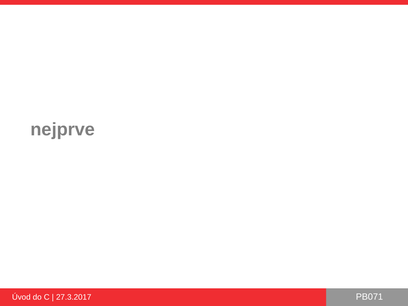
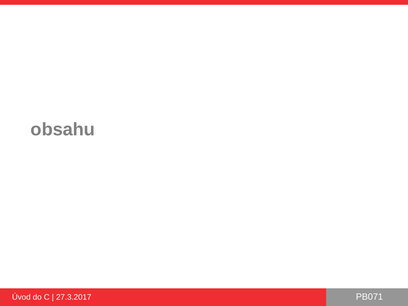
nejprve: nejprve -> obsahu
